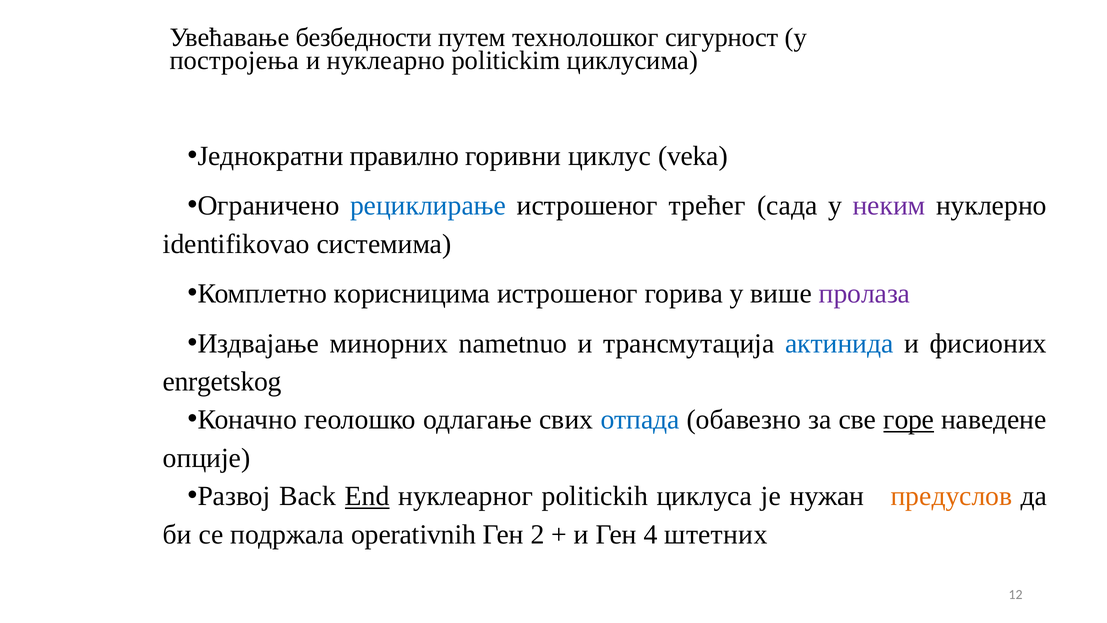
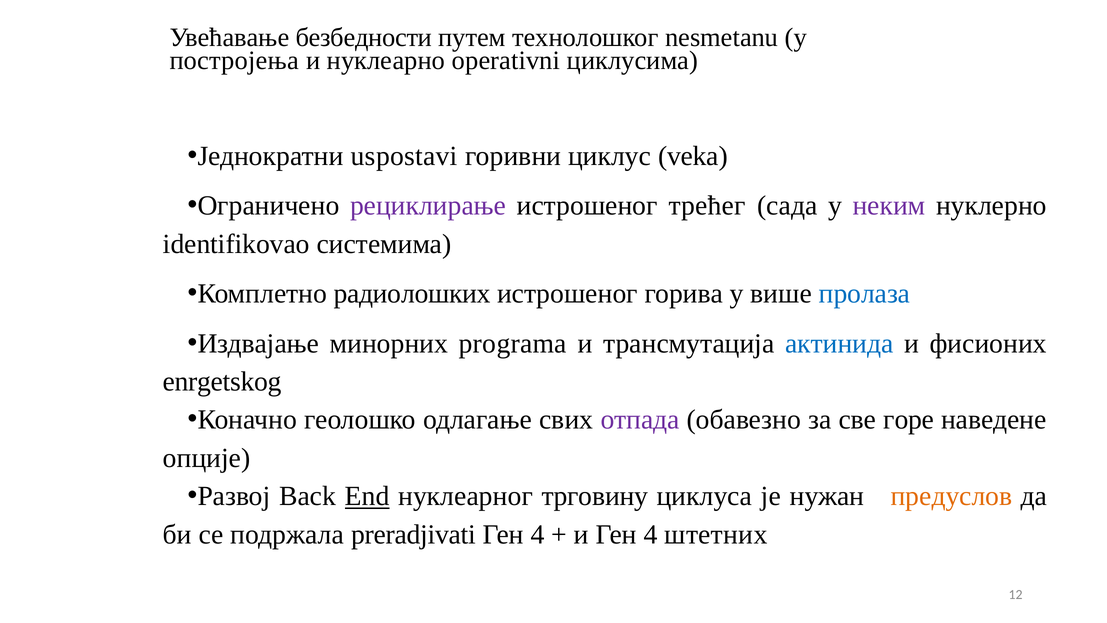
сигурност: сигурност -> nesmetanu
politickim: politickim -> operativni
правилно: правилно -> uspostavi
рециклирање colour: blue -> purple
корисницима: корисницима -> радиолошких
пролаза colour: purple -> blue
nametnuo: nametnuo -> programa
отпада colour: blue -> purple
горе underline: present -> none
politickih: politickih -> трговину
operativnih: operativnih -> preradjivati
2 at (538, 534): 2 -> 4
